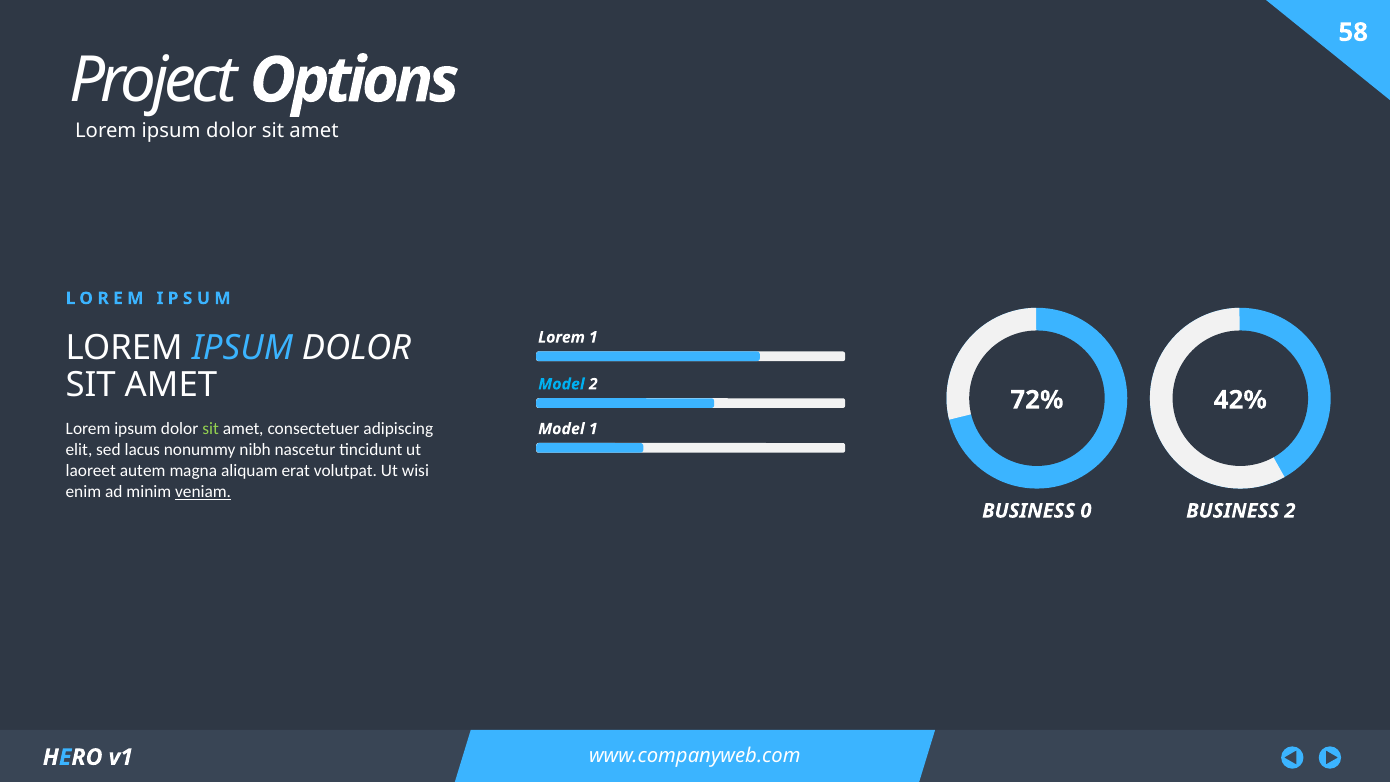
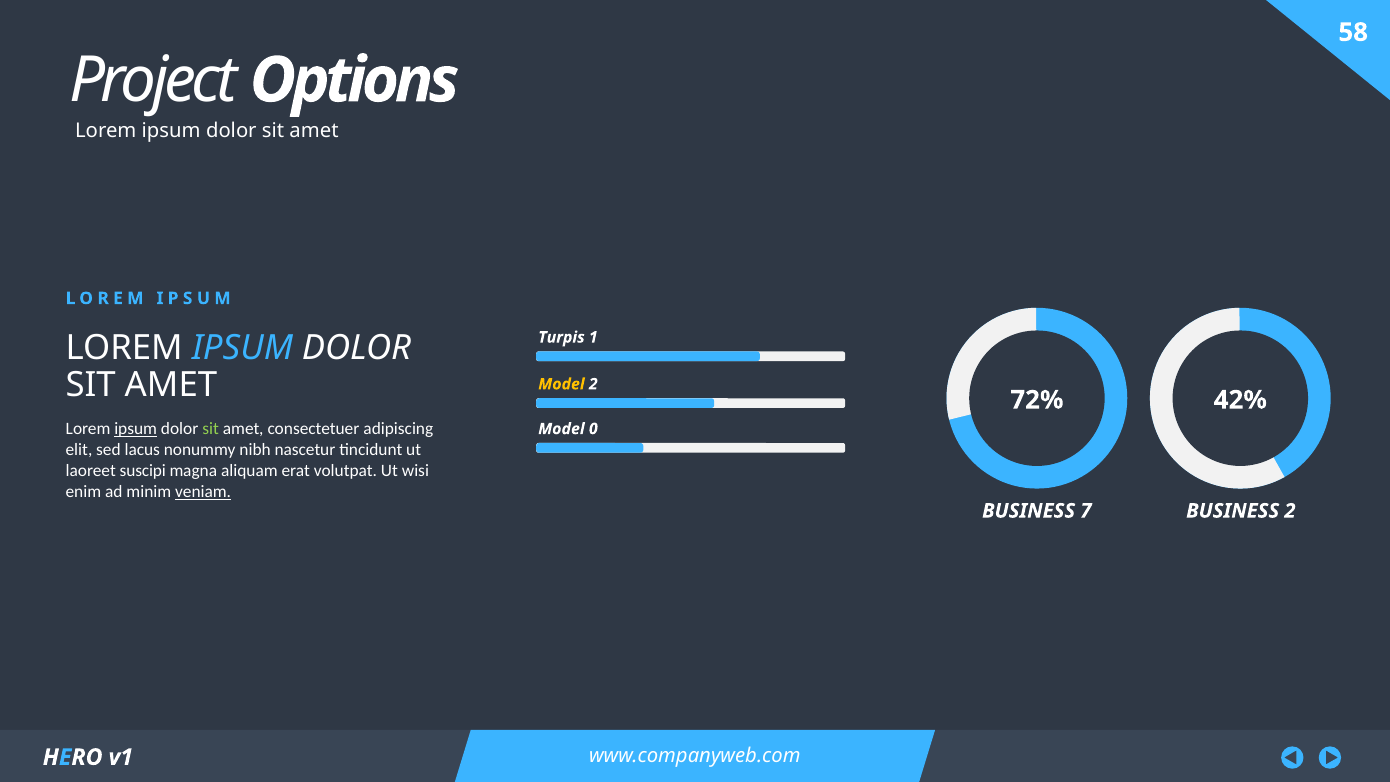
Lorem at (562, 337): Lorem -> Turpis
Model at (561, 384) colour: light blue -> yellow
ipsum at (136, 429) underline: none -> present
Model 1: 1 -> 0
autem: autem -> suscipi
0: 0 -> 7
